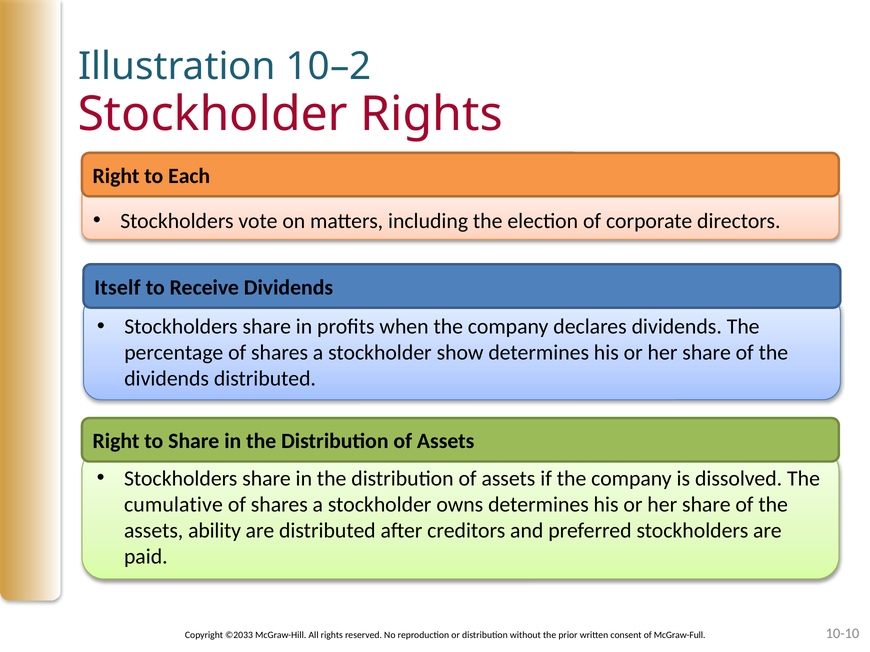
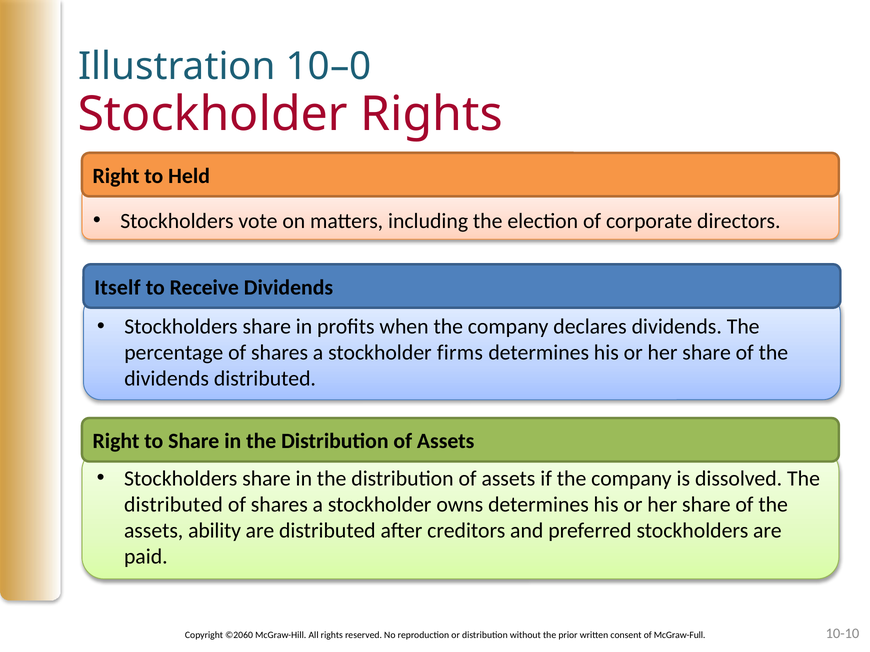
10–2: 10–2 -> 10–0
Each: Each -> Held
show: show -> firms
cumulative at (173, 505): cumulative -> distributed
©2033: ©2033 -> ©2060
